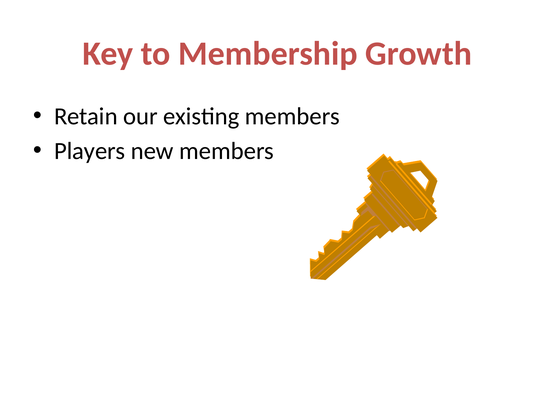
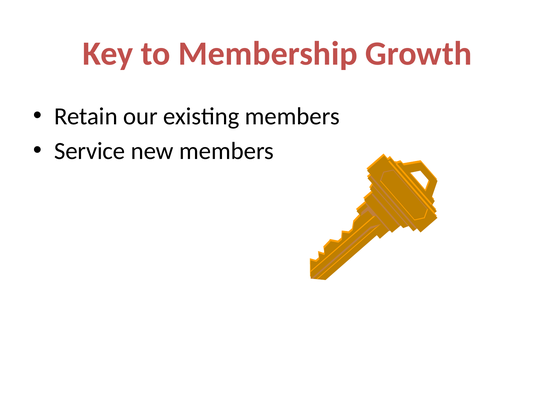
Players: Players -> Service
